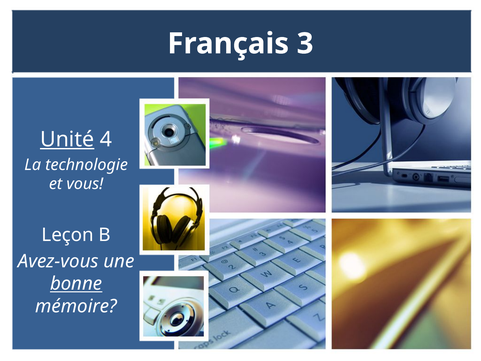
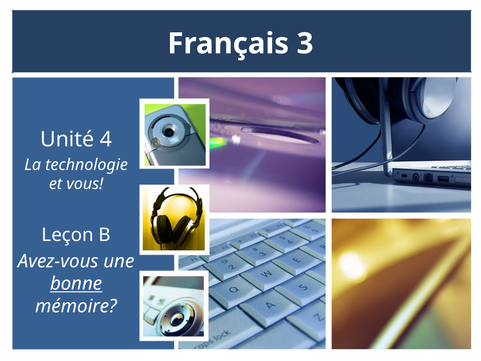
Unité underline: present -> none
